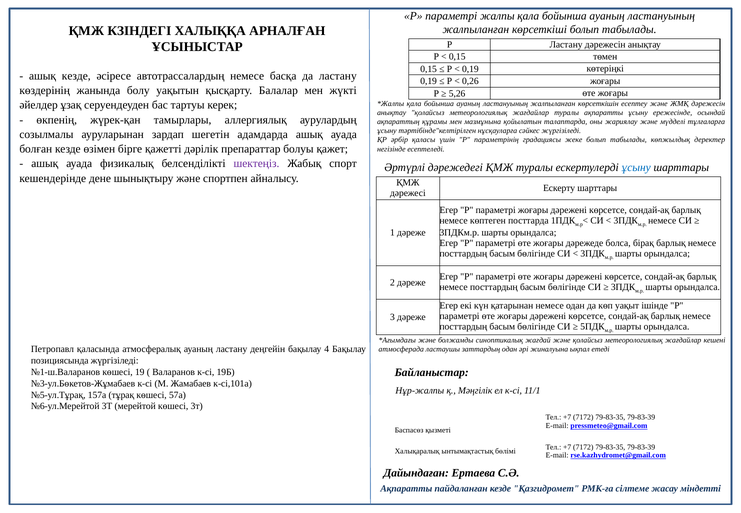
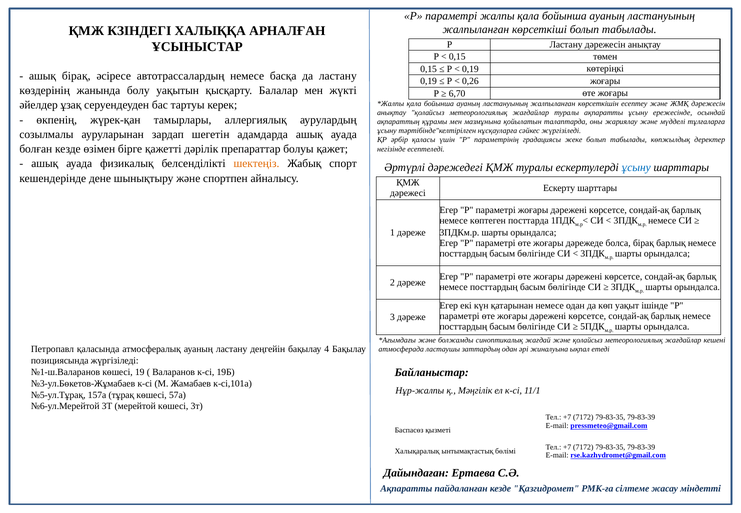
ашық кезде: кезде -> бірақ
5,26: 5,26 -> 6,70
шектеңіз colour: purple -> orange
